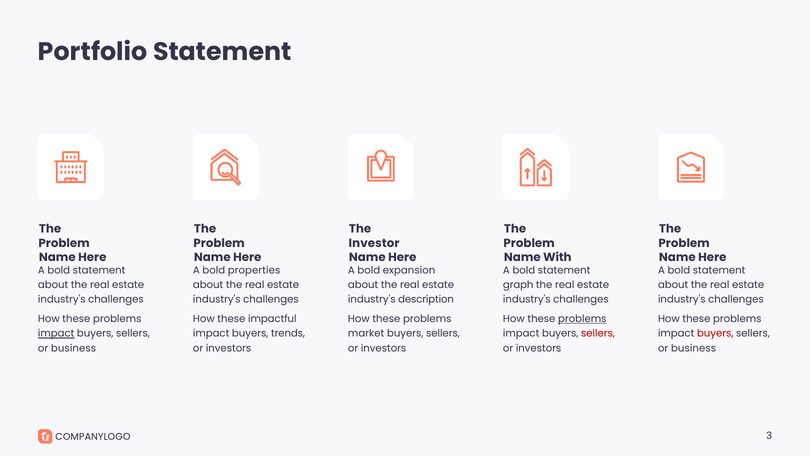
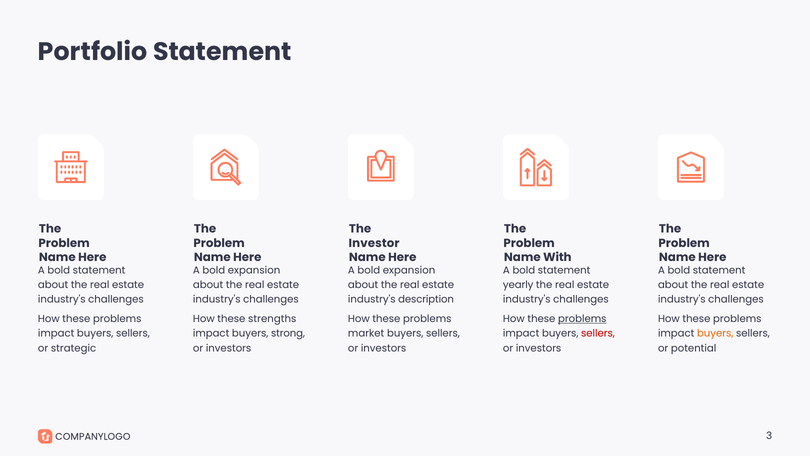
properties at (254, 270): properties -> expansion
graph: graph -> yearly
impactful: impactful -> strengths
impact at (56, 333) underline: present -> none
trends: trends -> strong
buyers at (715, 333) colour: red -> orange
business at (74, 348): business -> strategic
business at (694, 348): business -> potential
